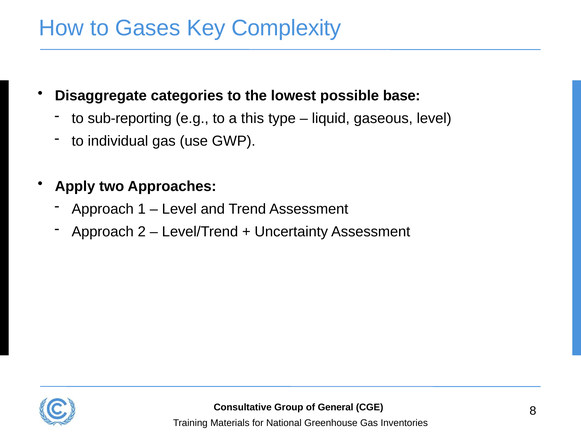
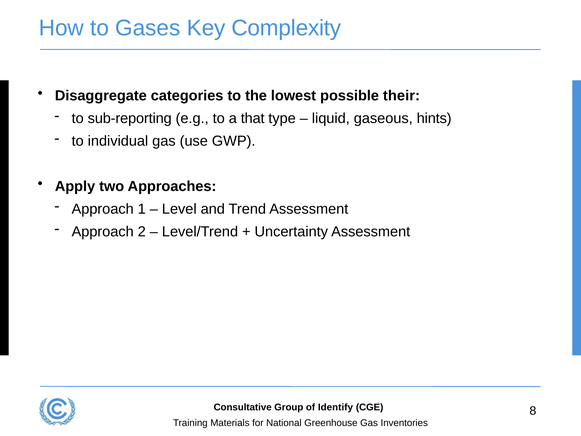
base: base -> their
this: this -> that
gaseous level: level -> hints
General: General -> Identify
